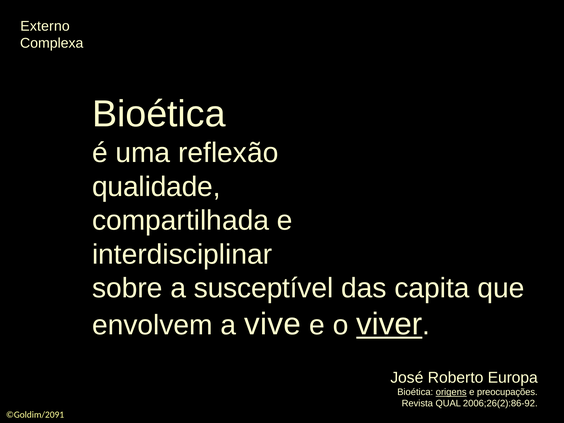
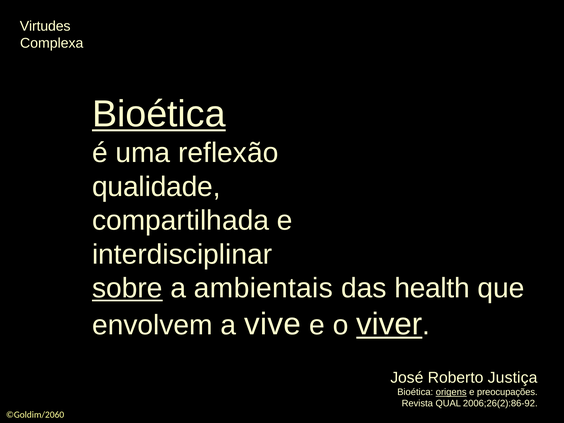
Externo: Externo -> Virtudes
Bioética at (159, 114) underline: none -> present
sobre underline: none -> present
susceptível: susceptível -> ambientais
capita: capita -> health
Europa: Europa -> Justiça
©Goldim/2091: ©Goldim/2091 -> ©Goldim/2060
